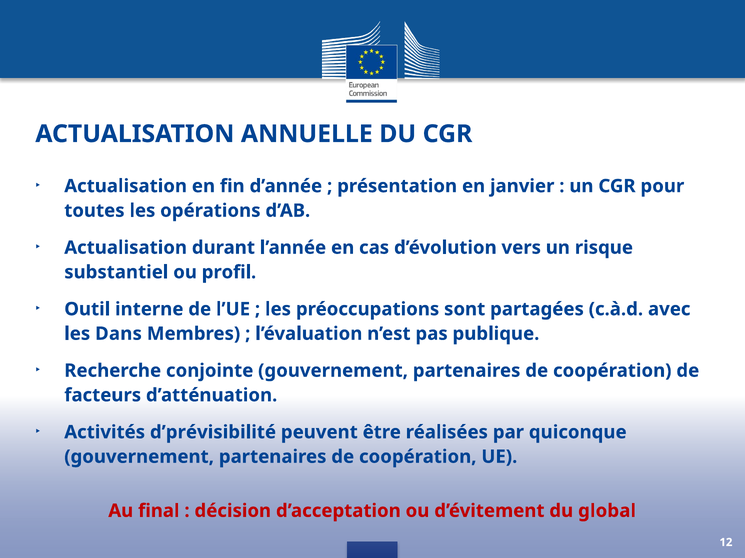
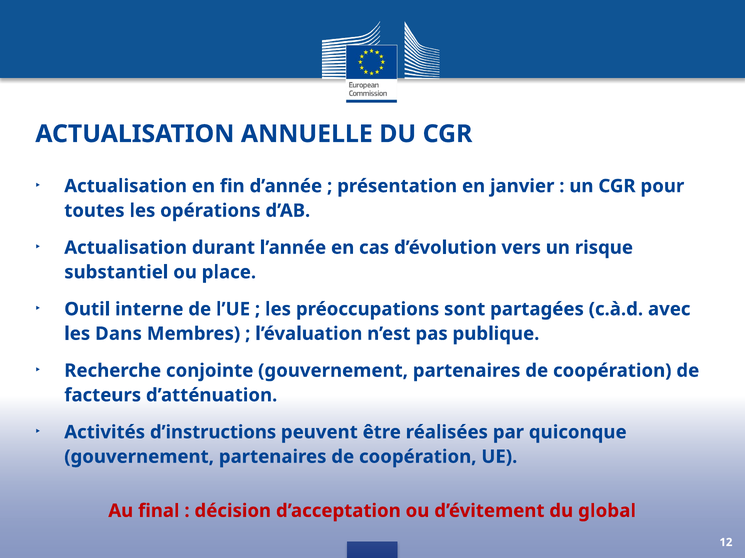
profil: profil -> place
d’prévisibilité: d’prévisibilité -> d’instructions
